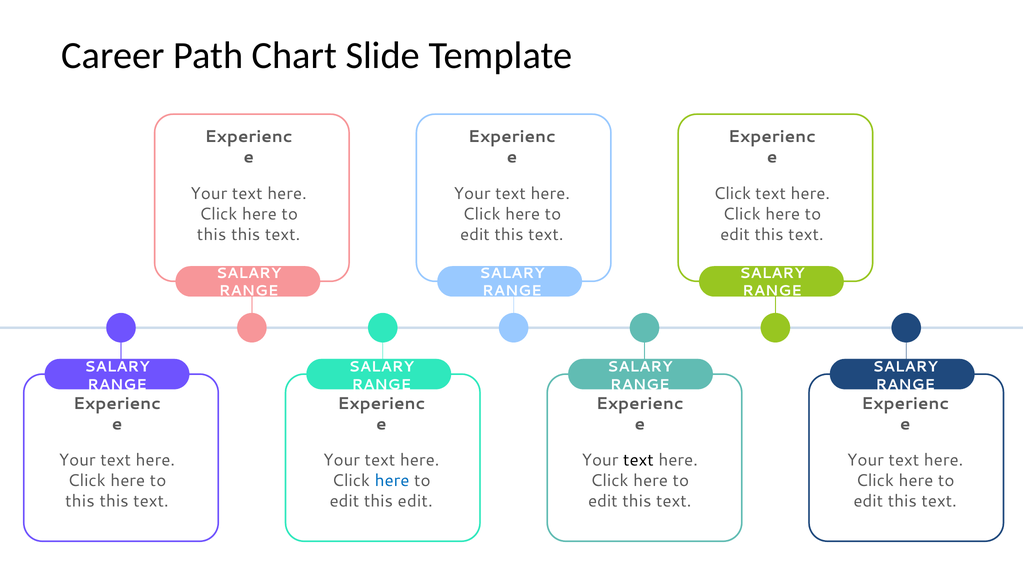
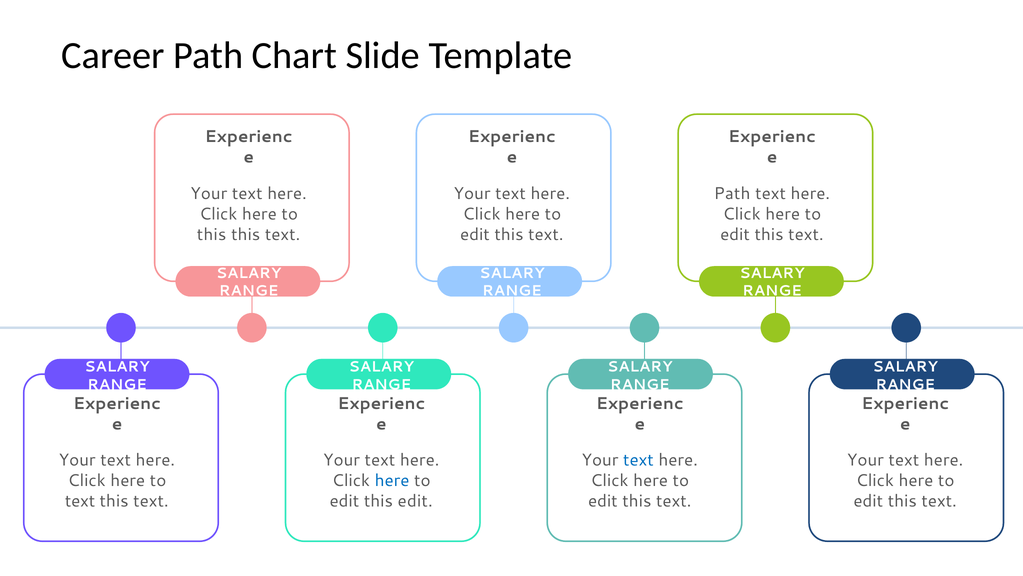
Click at (732, 193): Click -> Path
text at (638, 460) colour: black -> blue
this at (80, 501): this -> text
